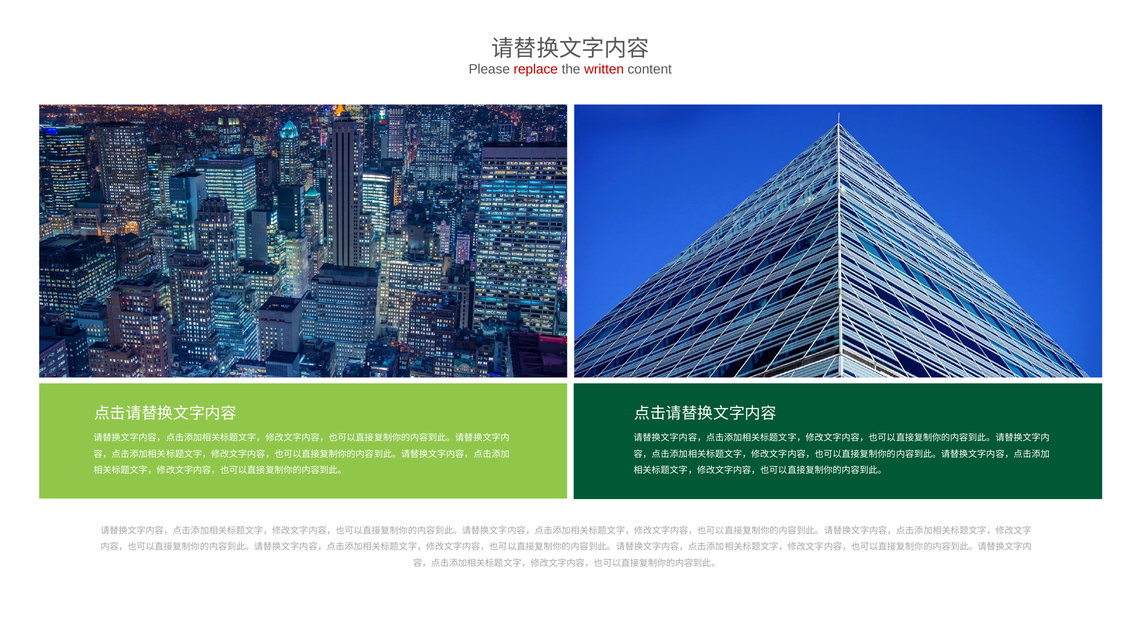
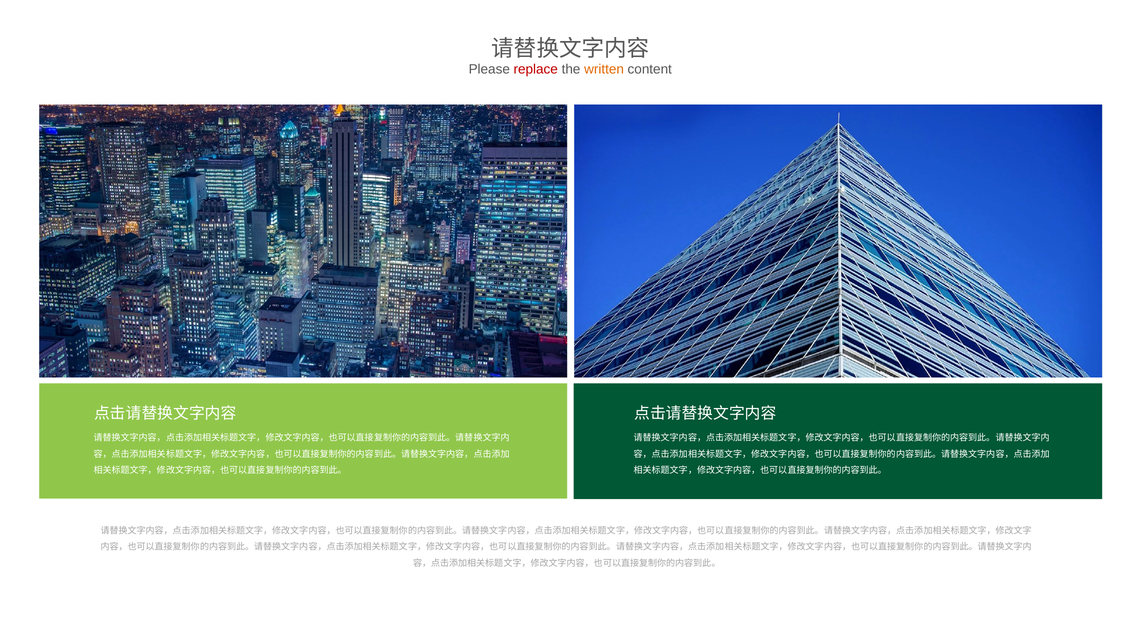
written colour: red -> orange
